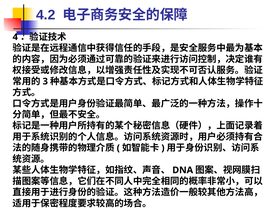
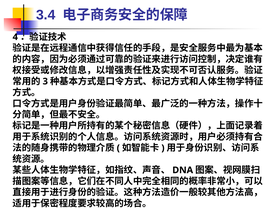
4.2: 4.2 -> 3.4
